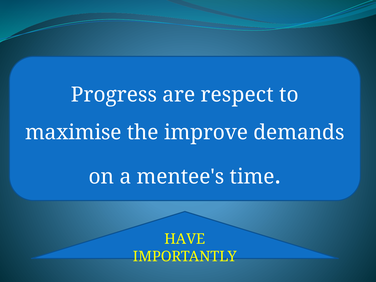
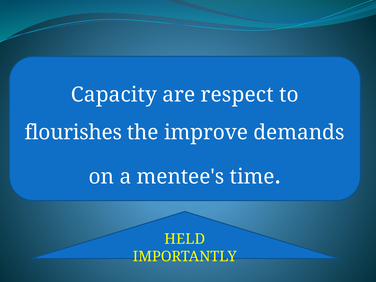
Progress: Progress -> Capacity
maximise: maximise -> flourishes
HAVE: HAVE -> HELD
